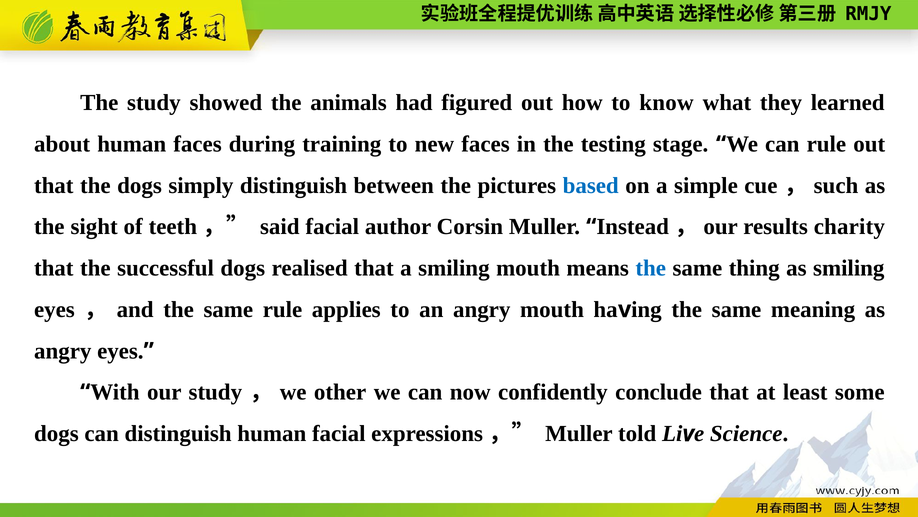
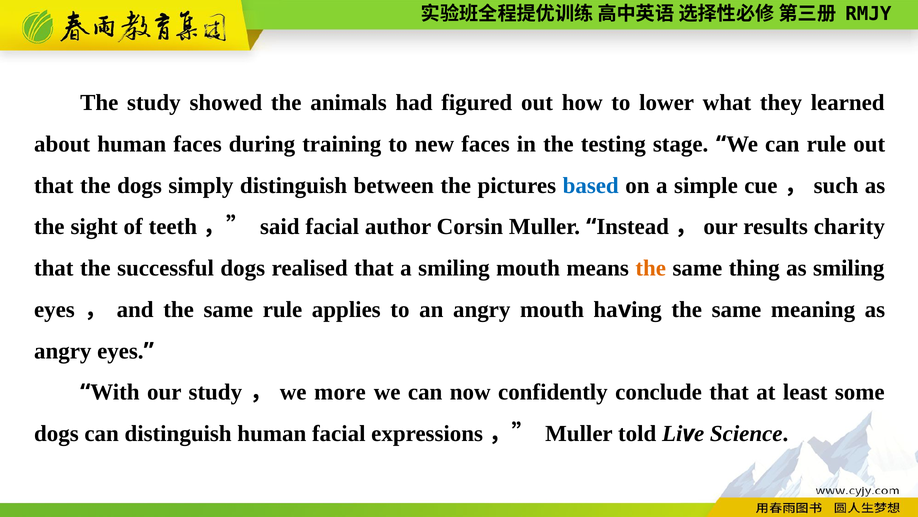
know: know -> lower
the at (651, 268) colour: blue -> orange
other: other -> more
